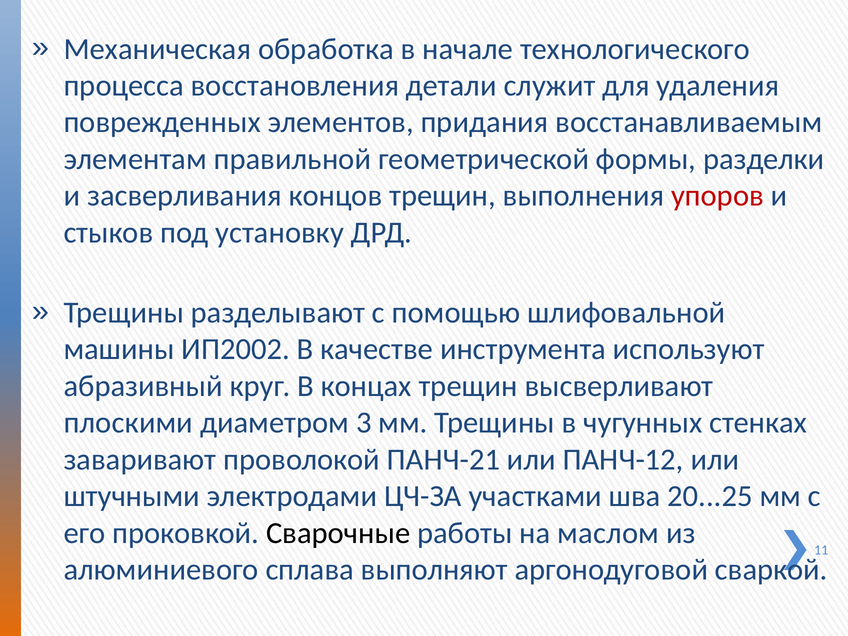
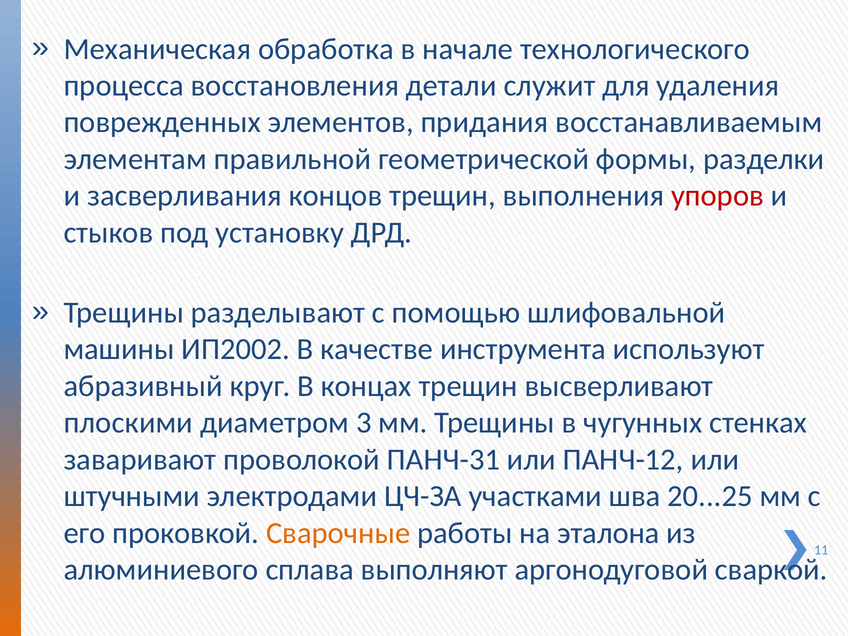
ПАНЧ-21: ПАНЧ-21 -> ПАНЧ-31
Сварочные colour: black -> orange
маслом: маслом -> эталона
